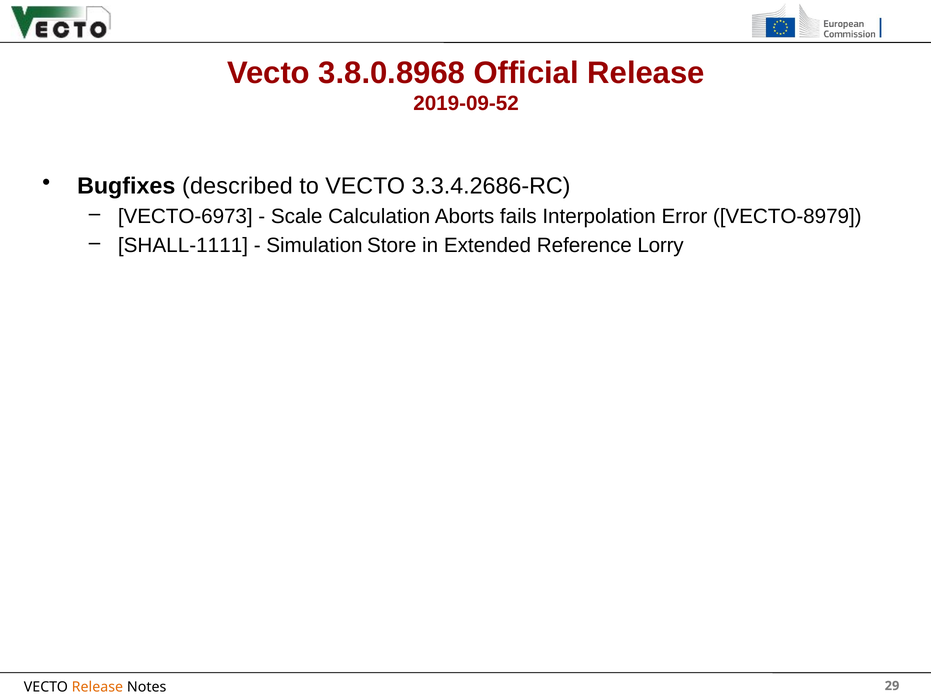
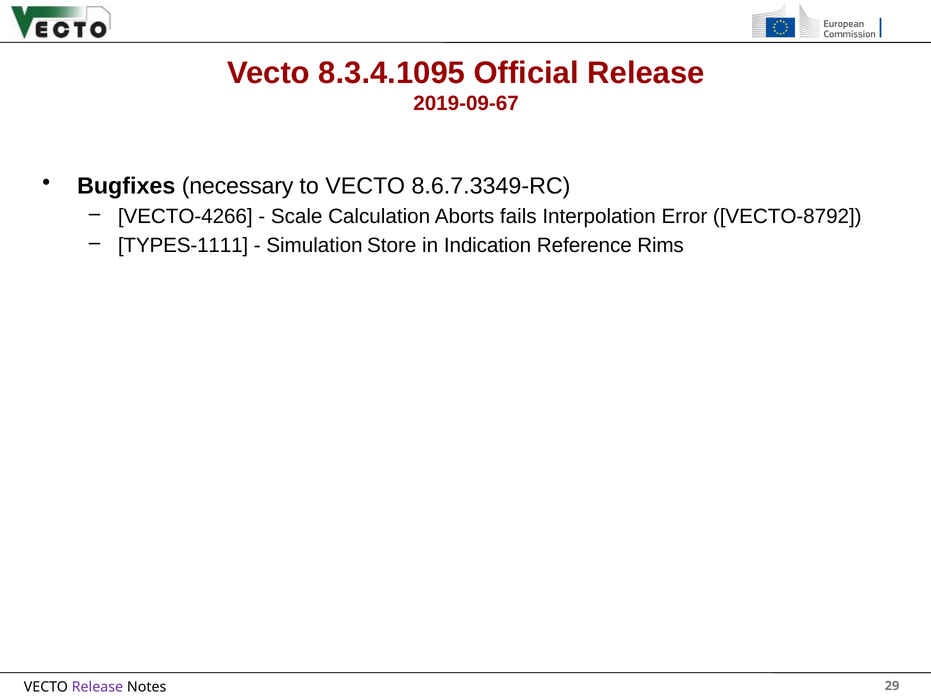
3.8.0.8968: 3.8.0.8968 -> 8.3.4.1095
2019-09-52: 2019-09-52 -> 2019-09-67
described: described -> necessary
3.3.4.2686-RC: 3.3.4.2686-RC -> 8.6.7.3349-RC
VECTO-6973: VECTO-6973 -> VECTO-4266
VECTO-8979: VECTO-8979 -> VECTO-8792
SHALL-1111: SHALL-1111 -> TYPES-1111
Extended: Extended -> Indication
Lorry: Lorry -> Rims
Release at (97, 686) colour: orange -> purple
